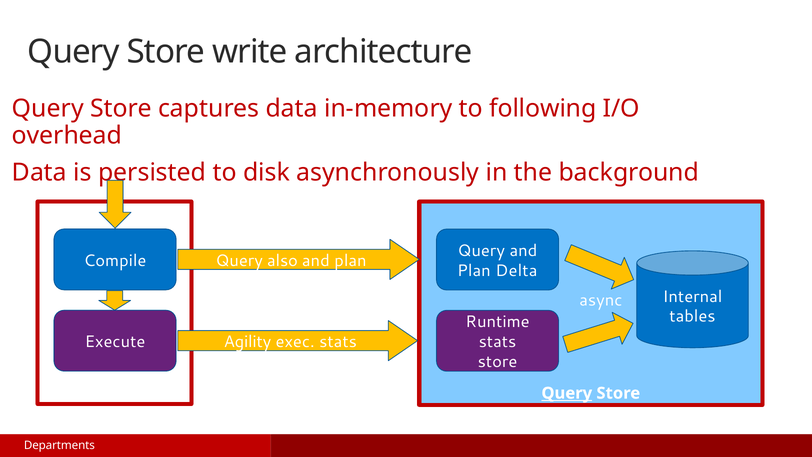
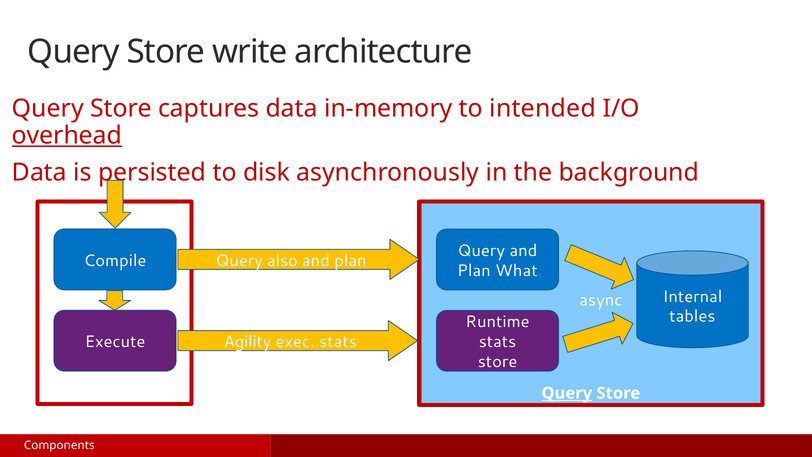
following: following -> intended
overhead underline: none -> present
Delta: Delta -> What
Departments: Departments -> Components
